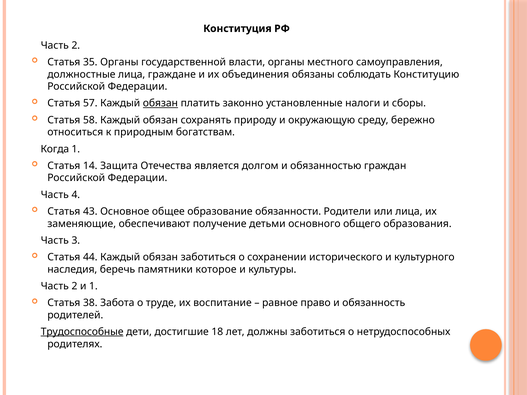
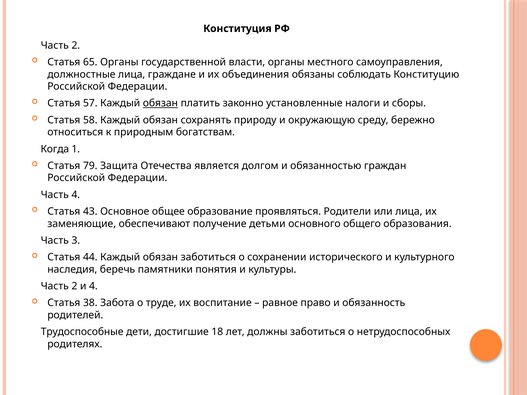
35: 35 -> 65
14: 14 -> 79
обязанности: обязанности -> проявляться
которое: которое -> понятия
и 1: 1 -> 4
Трудоспособные underline: present -> none
